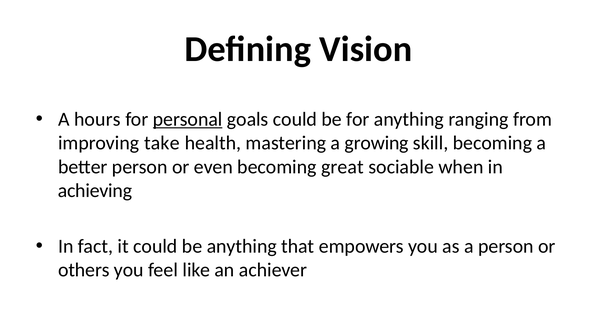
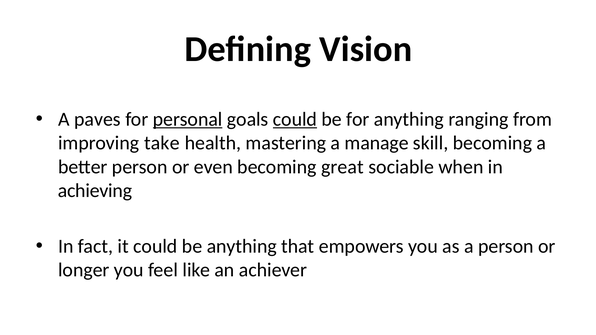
hours: hours -> paves
could at (295, 119) underline: none -> present
growing: growing -> manage
others: others -> longer
